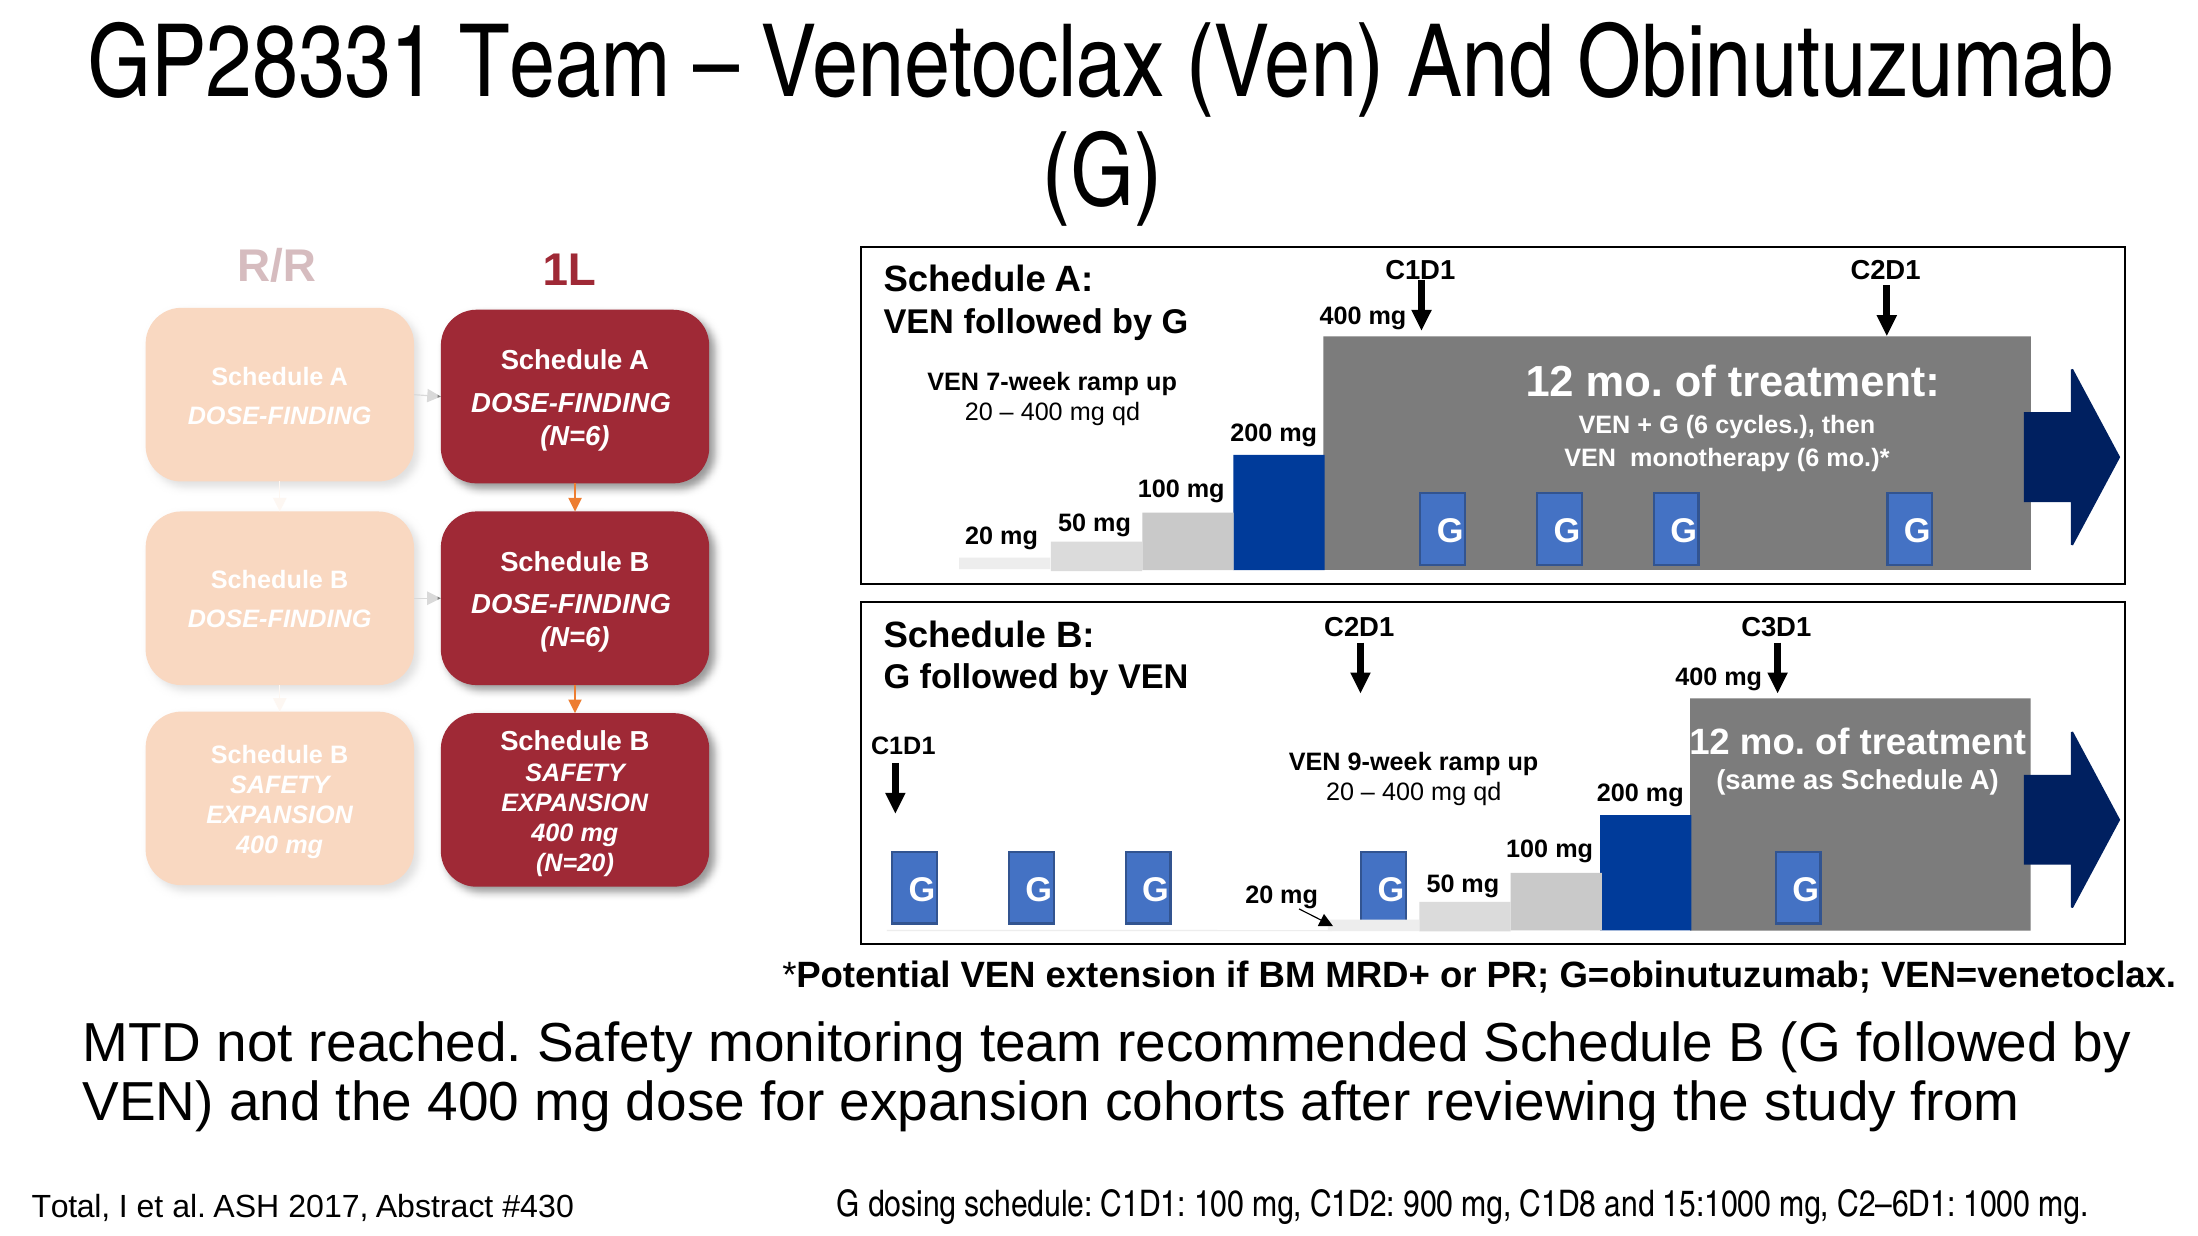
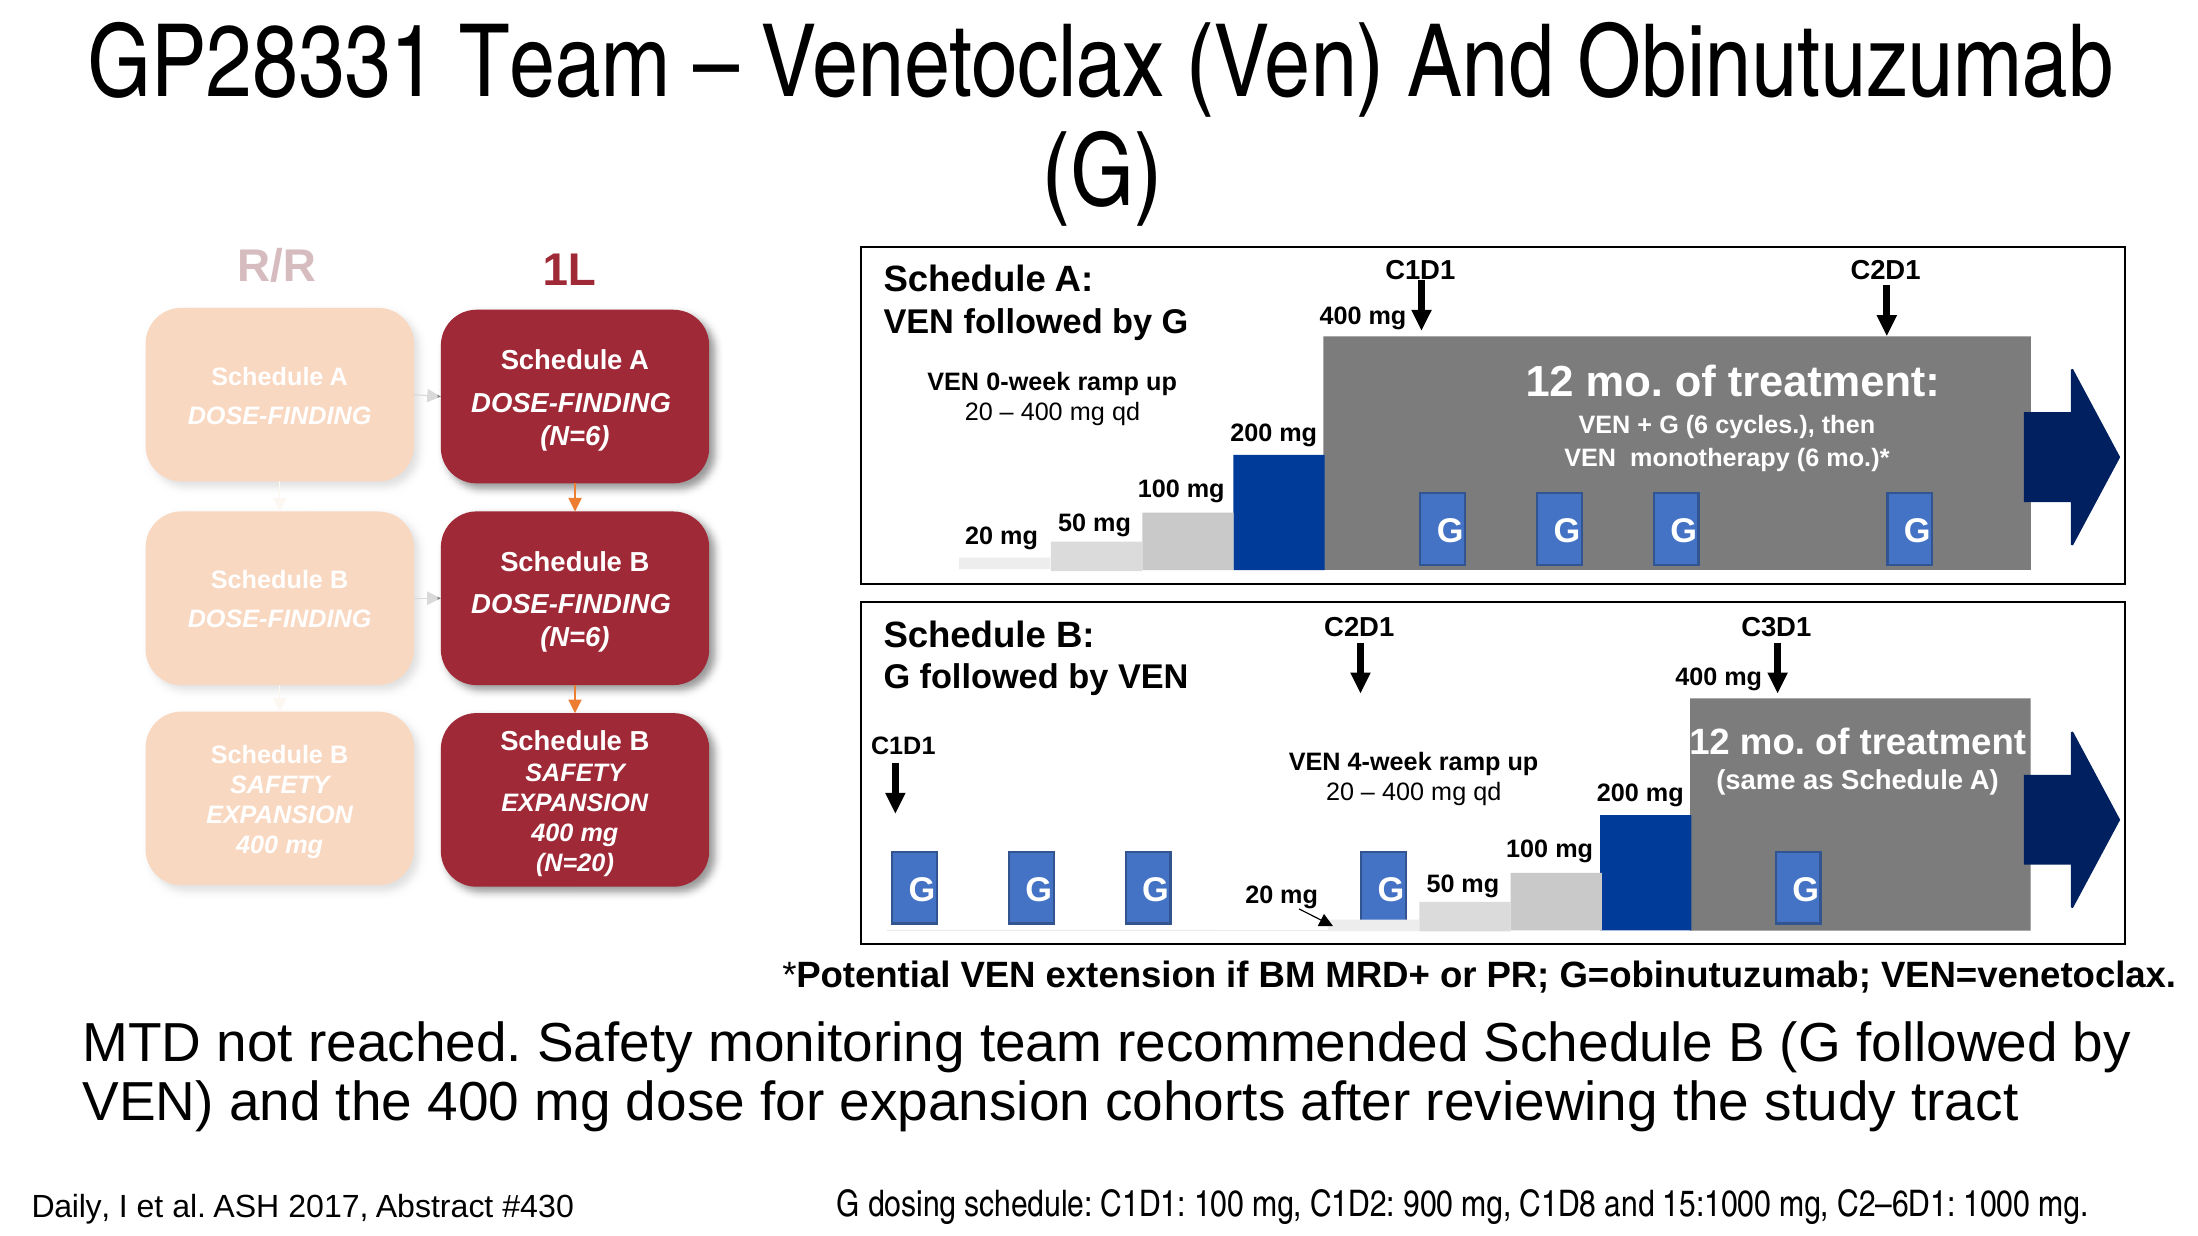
7-week: 7-week -> 0-week
9-week: 9-week -> 4-week
from: from -> tract
Total: Total -> Daily
